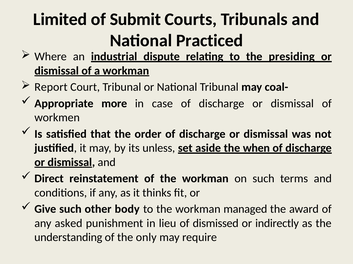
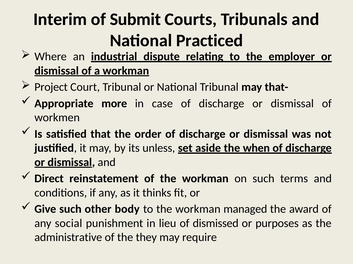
Limited: Limited -> Interim
presiding: presiding -> employer
Report: Report -> Project
coal-: coal- -> that-
asked: asked -> social
indirectly: indirectly -> purposes
understanding: understanding -> administrative
only: only -> they
